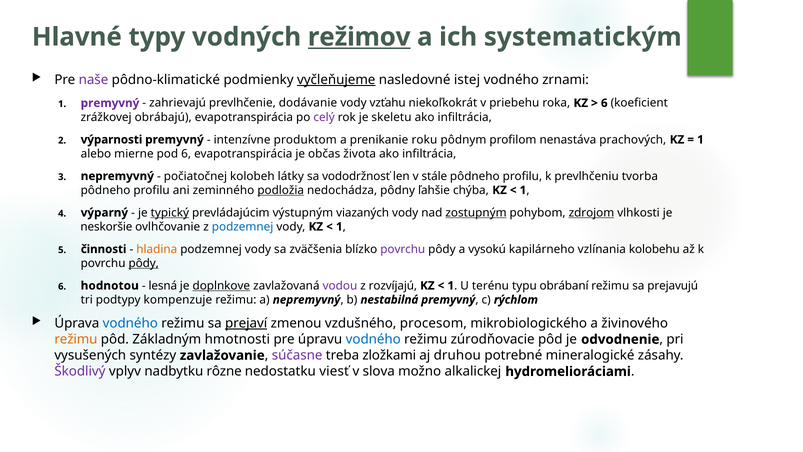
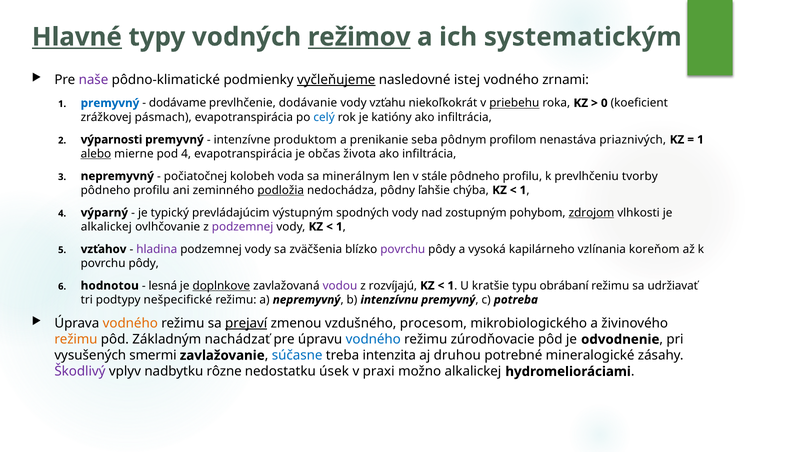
Hlavné underline: none -> present
premyvný at (110, 103) colour: purple -> blue
zahrievajú: zahrievajú -> dodávame
priebehu underline: none -> present
6 at (604, 103): 6 -> 0
obrábajú: obrábajú -> pásmach
celý colour: purple -> blue
skeletu: skeletu -> katióny
roku: roku -> seba
prachových: prachových -> priaznivých
alebo underline: none -> present
pod 6: 6 -> 4
látky: látky -> voda
vododržnosť: vododržnosť -> minerálnym
tvorba: tvorba -> tvorby
typický underline: present -> none
viazaných: viazaných -> spodných
zostupným underline: present -> none
neskoršie at (106, 227): neskoršie -> alkalickej
podzemnej at (243, 227) colour: blue -> purple
činnosti: činnosti -> vzťahov
hladina colour: orange -> purple
vysokú: vysokú -> vysoká
kolobehu: kolobehu -> koreňom
pôdy at (144, 263) underline: present -> none
terénu: terénu -> kratšie
prejavujú: prejavujú -> udržiavať
kompenzuje: kompenzuje -> nešpecifické
nestabilná: nestabilná -> intenzívnu
rýchlom: rýchlom -> potreba
vodného at (130, 323) colour: blue -> orange
hmotnosti: hmotnosti -> nachádzať
syntézy: syntézy -> smermi
súčasne colour: purple -> blue
zložkami: zložkami -> intenzita
viesť: viesť -> úsek
slova: slova -> praxi
